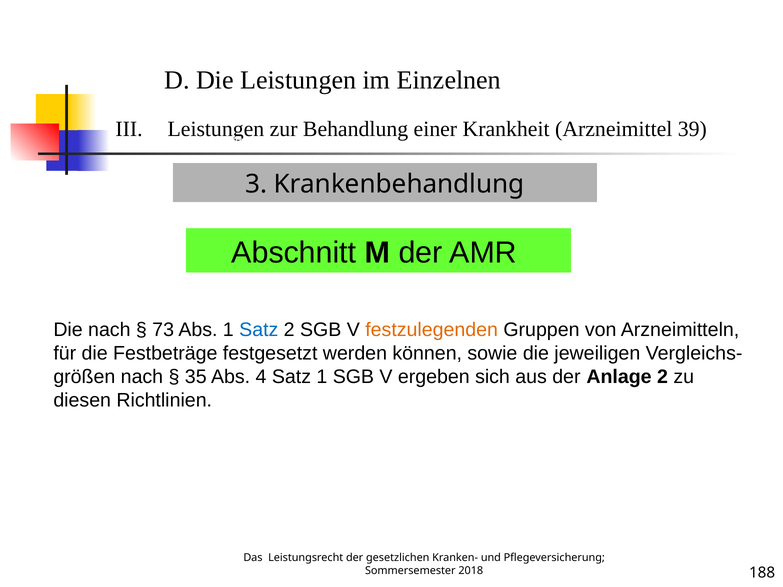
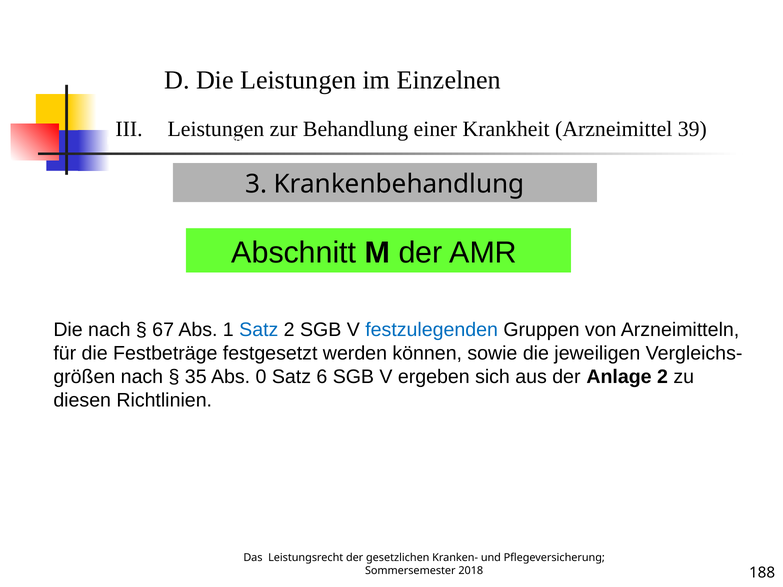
73: 73 -> 67
festzulegenden colour: orange -> blue
4: 4 -> 0
Satz 1: 1 -> 6
